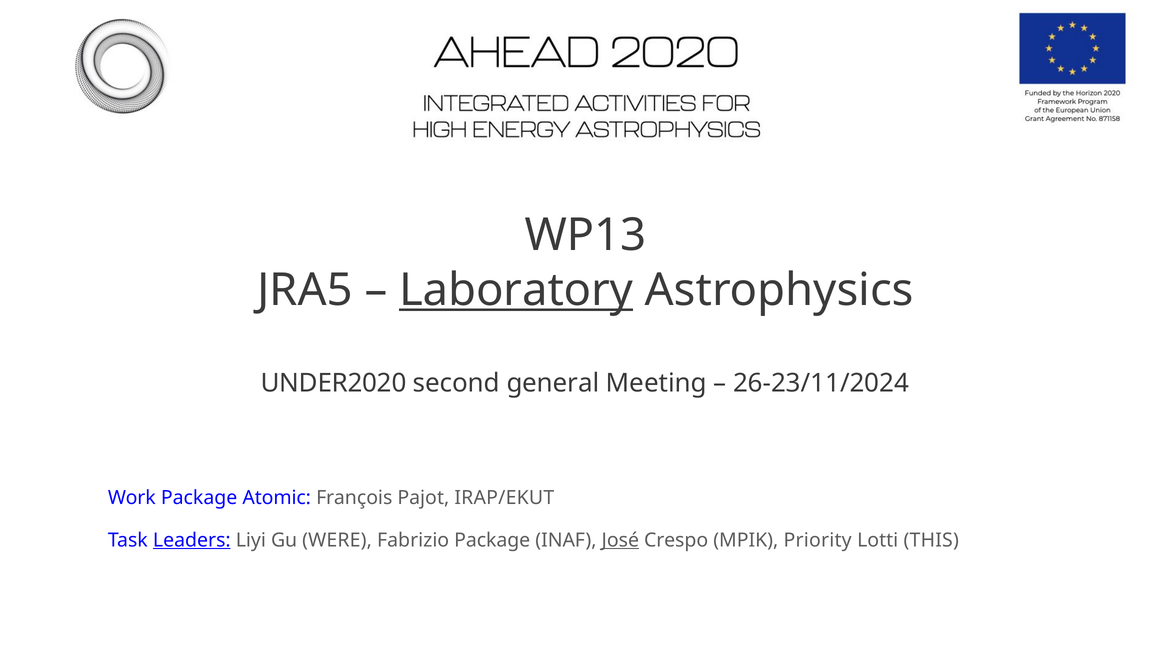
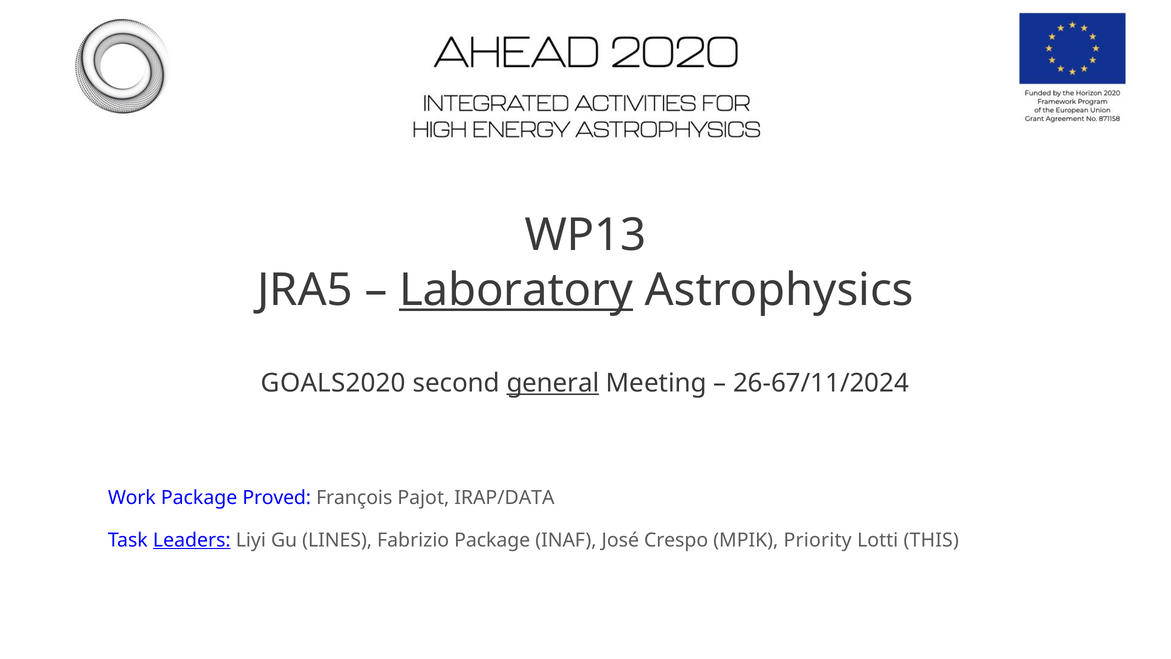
UNDER2020: UNDER2020 -> GOALS2020
general at (553, 383) underline: none -> present
26-23/11/2024: 26-23/11/2024 -> 26-67/11/2024
Atomic: Atomic -> Proved
IRAP/EKUT: IRAP/EKUT -> IRAP/DATA
WERE: WERE -> LINES
José underline: present -> none
